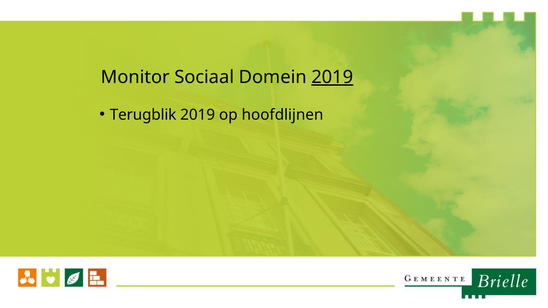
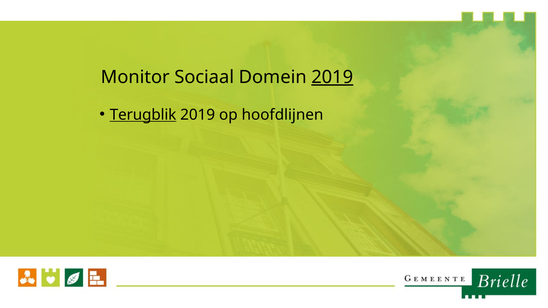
Terugblik underline: none -> present
